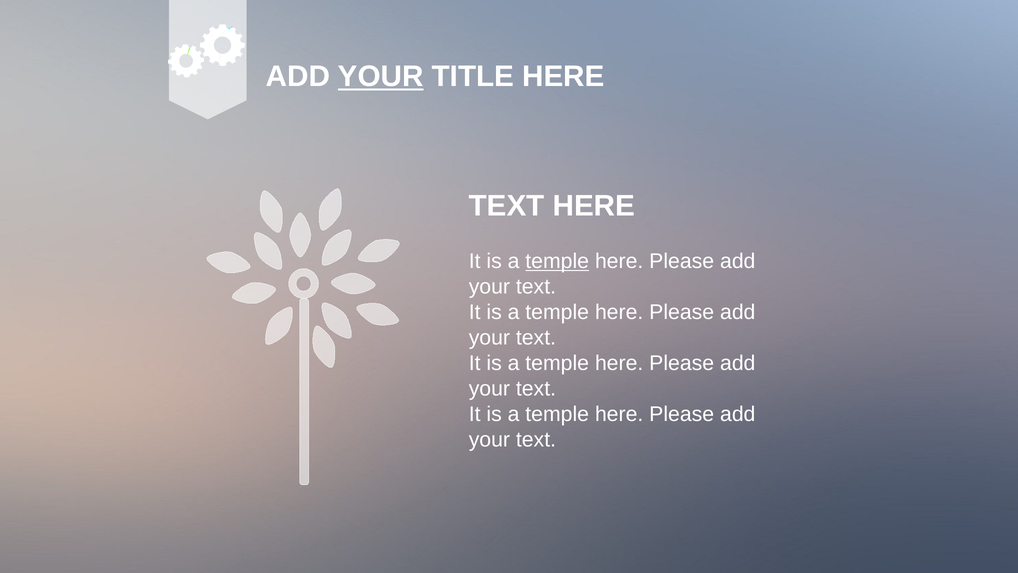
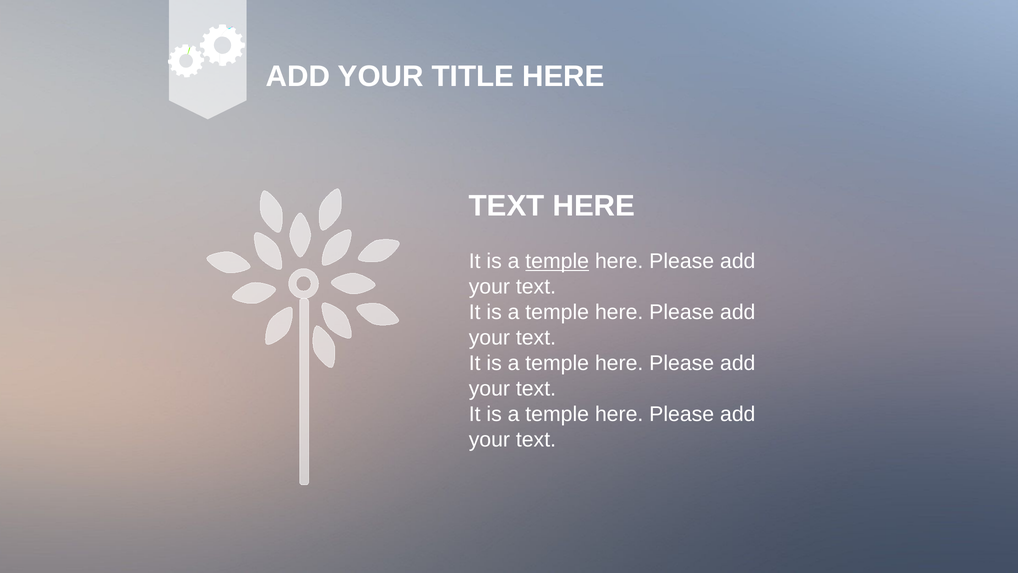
YOUR at (381, 77) underline: present -> none
